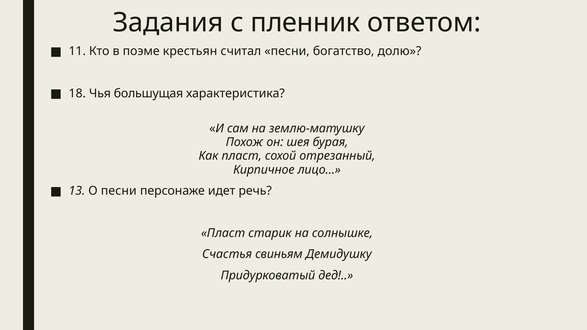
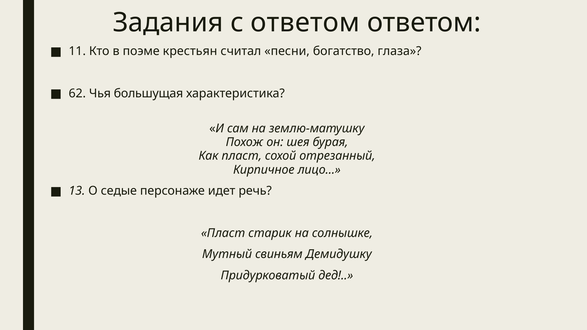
с пленник: пленник -> ответом
долю: долю -> глаза
18: 18 -> 62
О песни: песни -> седые
Счастья: Счастья -> Мутный
